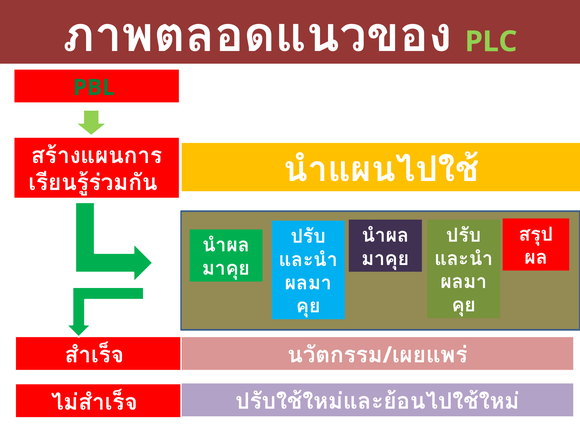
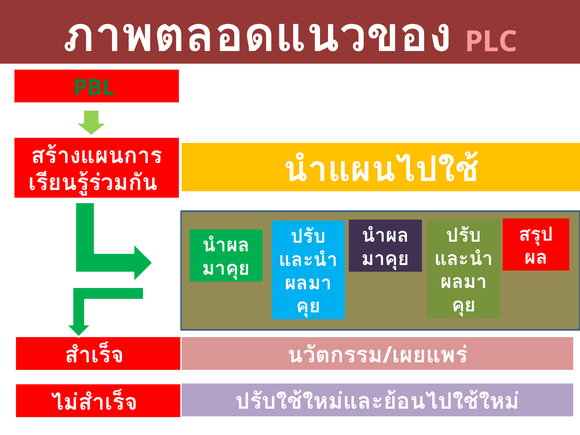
PLC colour: light green -> pink
